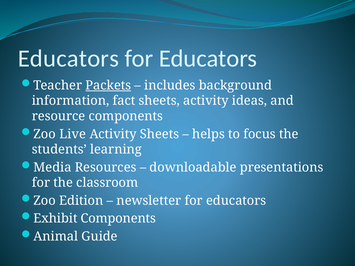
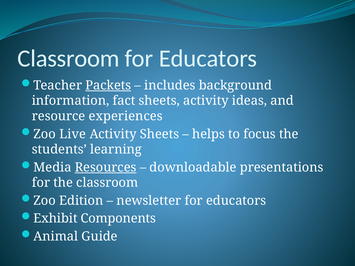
Educators at (68, 59): Educators -> Classroom
resource components: components -> experiences
Resources underline: none -> present
